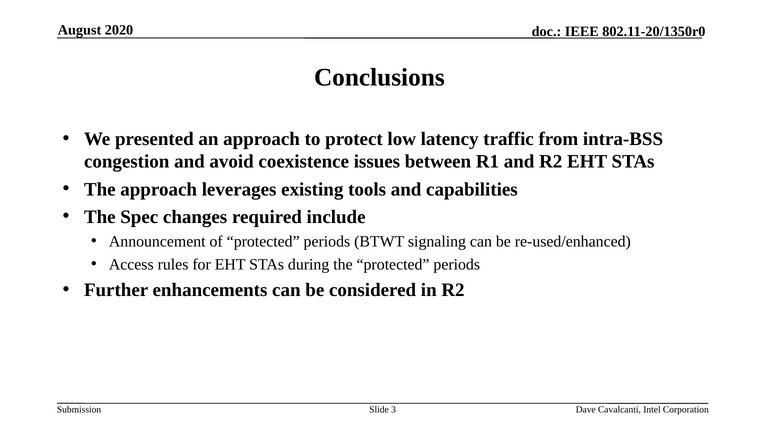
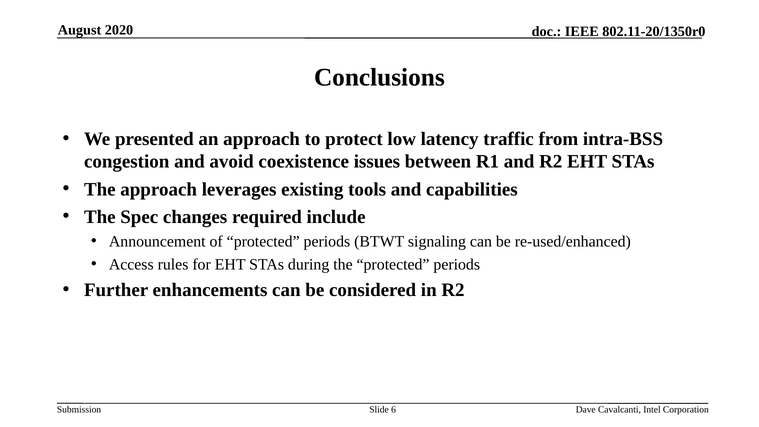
3: 3 -> 6
